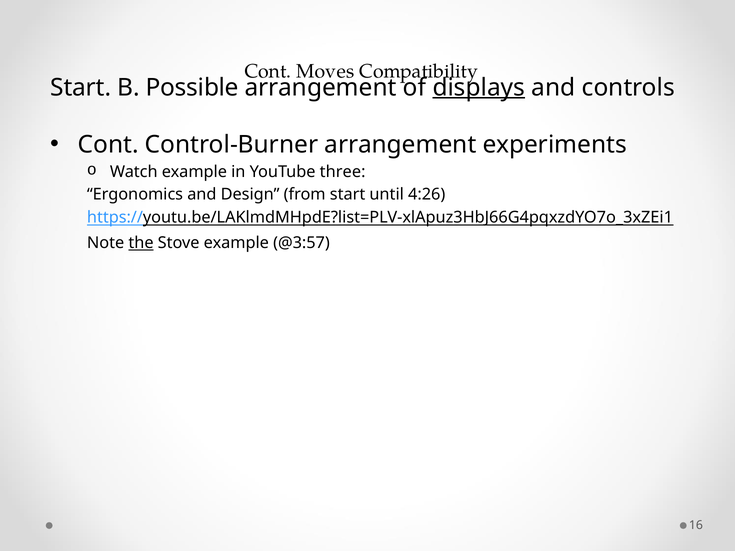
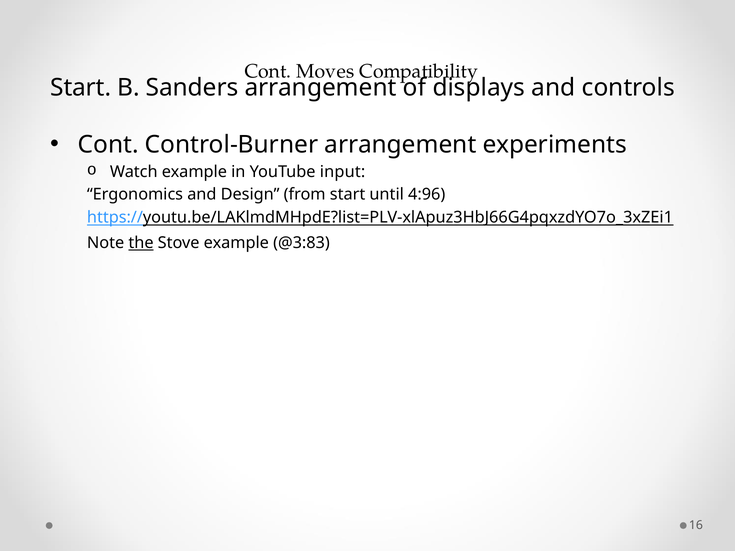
Possible: Possible -> Sanders
displays underline: present -> none
three: three -> input
4:26: 4:26 -> 4:96
@3:57: @3:57 -> @3:83
